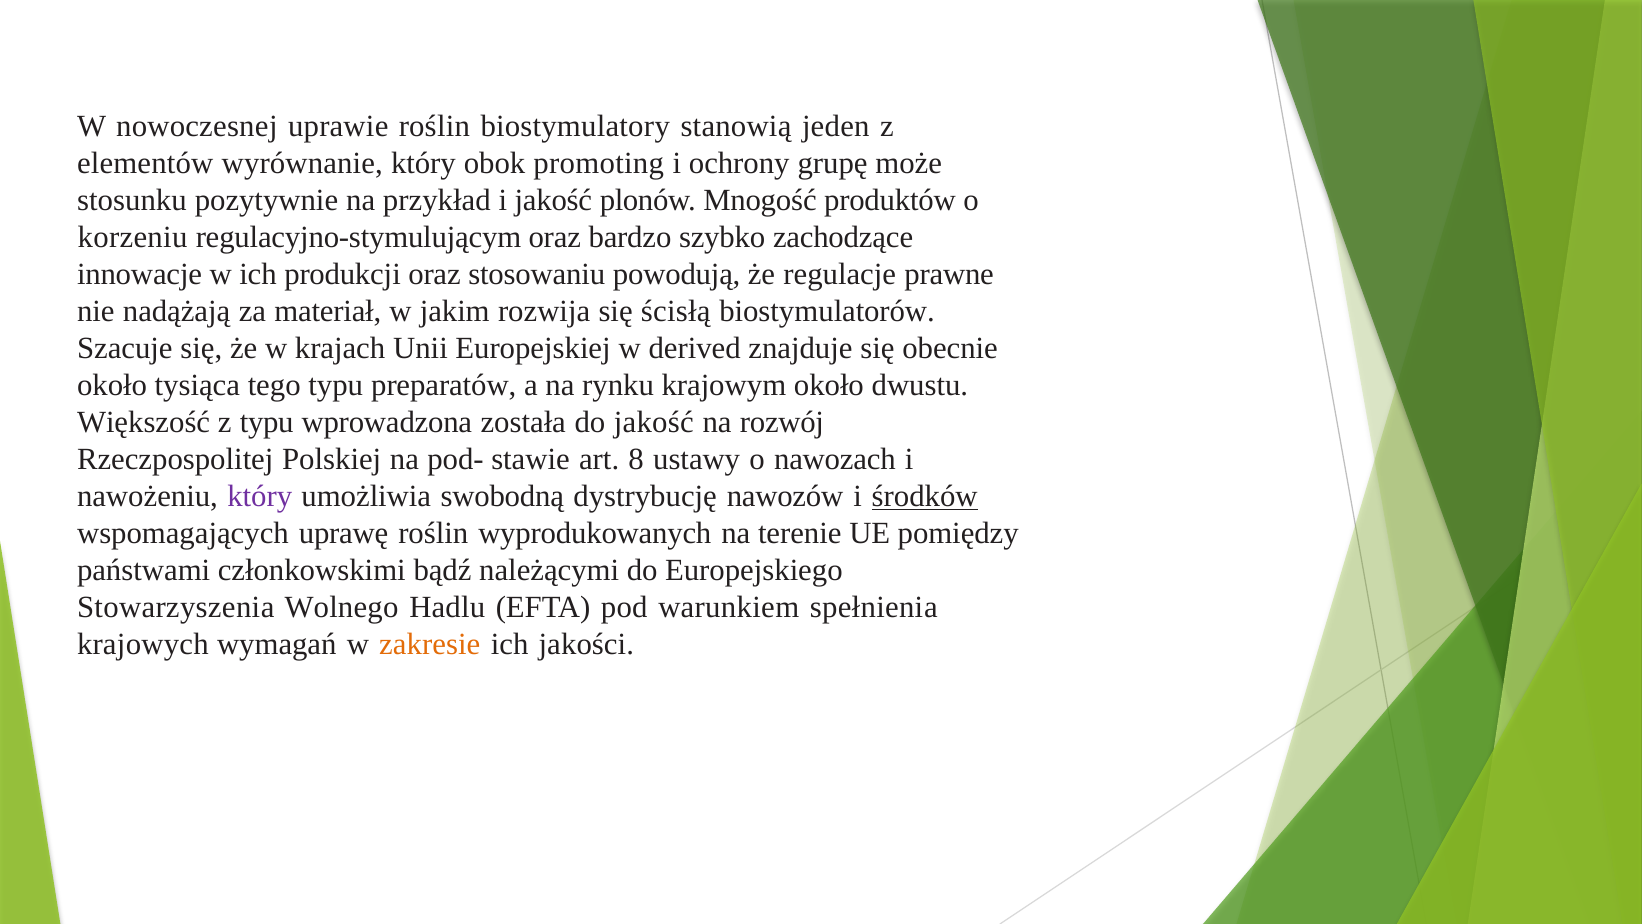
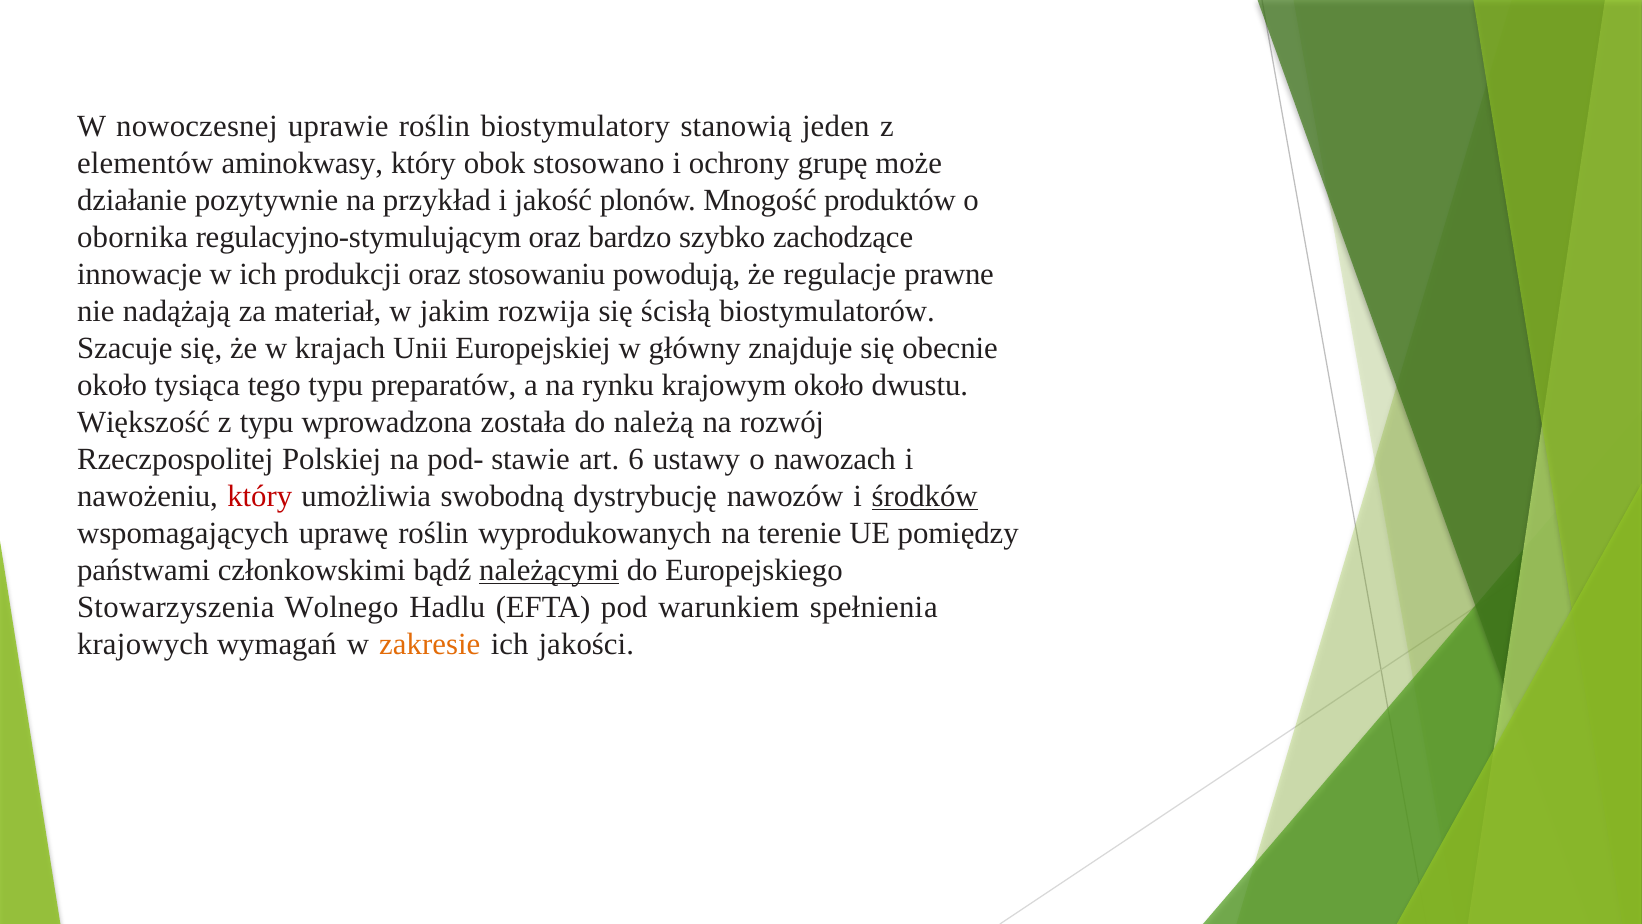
wyrównanie: wyrównanie -> aminokwasy
promoting: promoting -> stosowano
stosunku: stosunku -> działanie
korzeniu: korzeniu -> obornika
derived: derived -> główny
do jakość: jakość -> należą
8: 8 -> 6
który at (260, 496) colour: purple -> red
należącymi underline: none -> present
